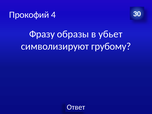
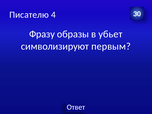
Прокофий: Прокофий -> Писателю
грубому: грубому -> первым
